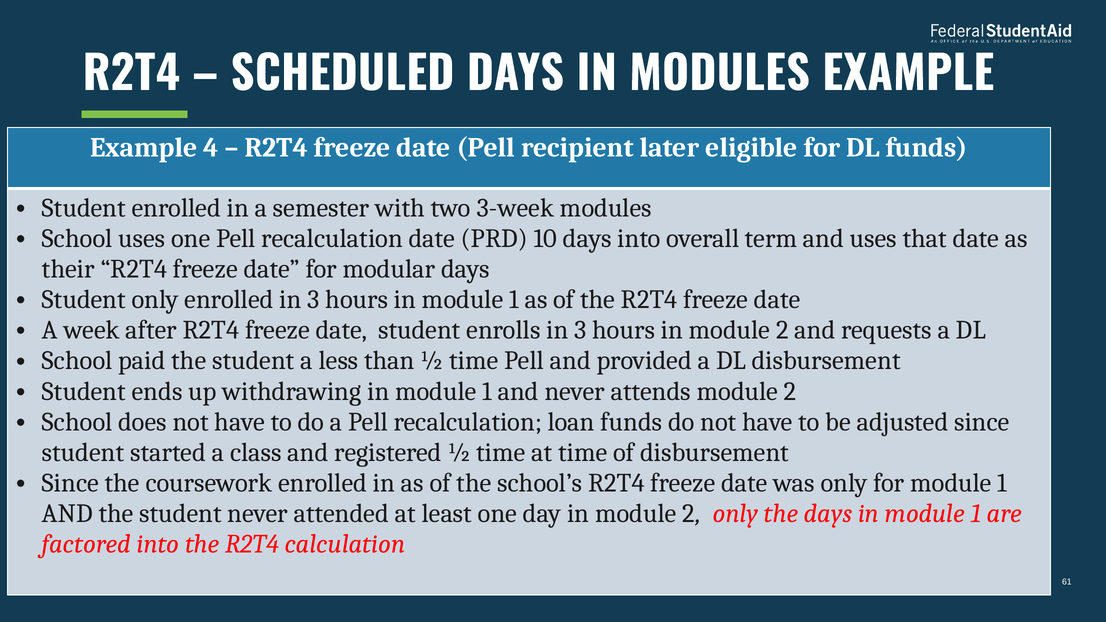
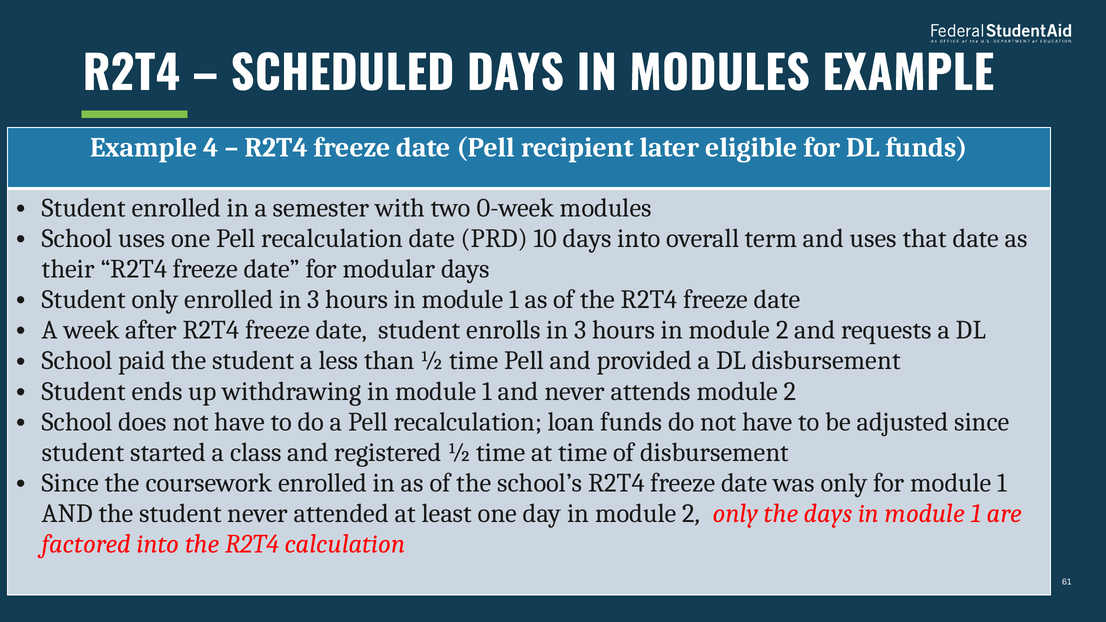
3-week: 3-week -> 0-week
